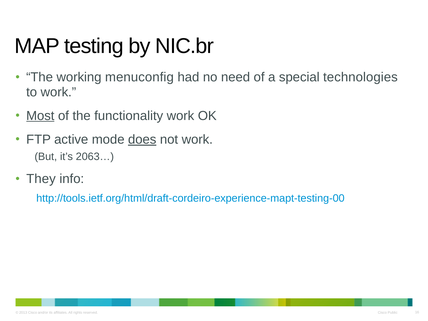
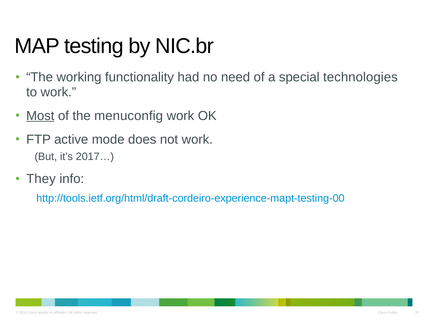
menuconfig: menuconfig -> functionality
functionality: functionality -> menuconfig
does underline: present -> none
2063…: 2063… -> 2017…
